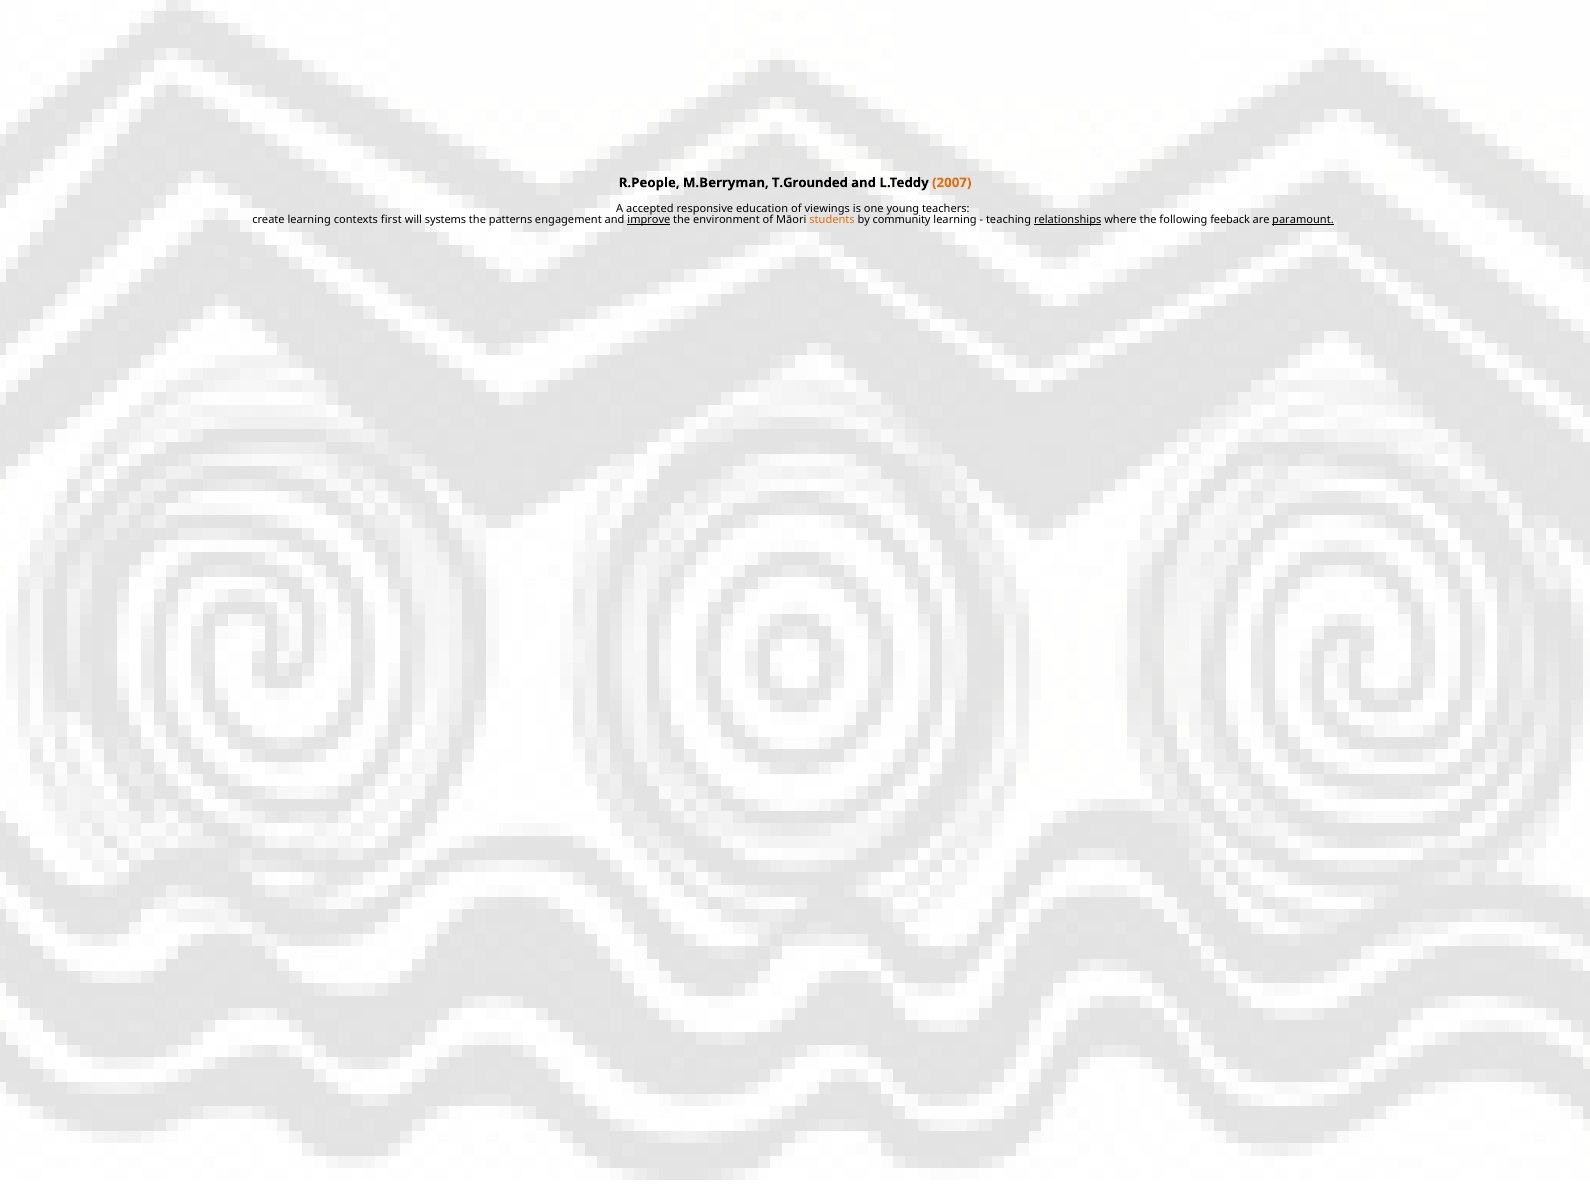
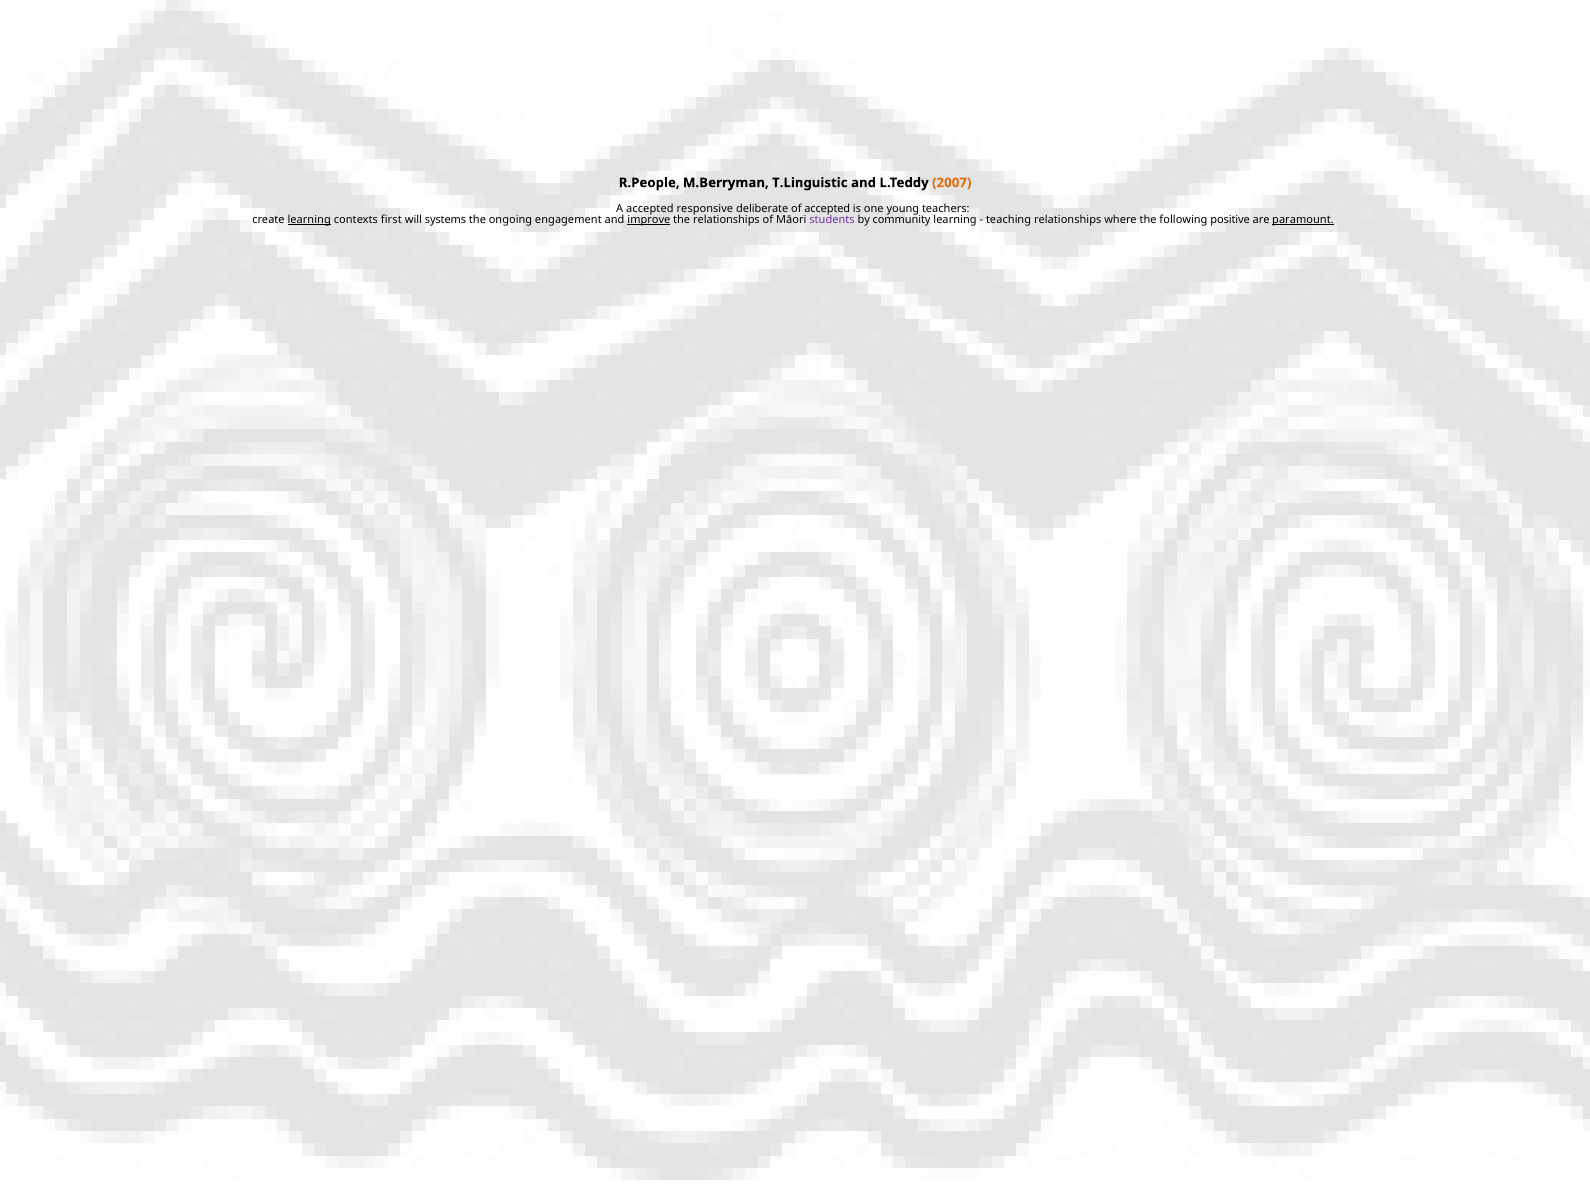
T.Grounded: T.Grounded -> T.Linguistic
education: education -> deliberate
of viewings: viewings -> accepted
learning at (309, 219) underline: none -> present
patterns: patterns -> ongoing
the environment: environment -> relationships
students colour: orange -> purple
relationships at (1068, 219) underline: present -> none
feeback: feeback -> positive
